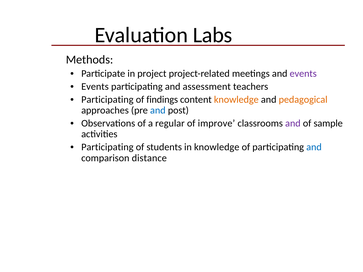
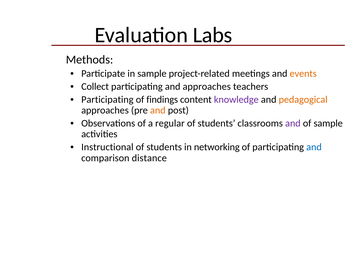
in project: project -> sample
events at (303, 74) colour: purple -> orange
Events at (95, 87): Events -> Collect
and assessment: assessment -> approaches
knowledge at (236, 100) colour: orange -> purple
and at (158, 110) colour: blue -> orange
improve at (216, 123): improve -> students
Participating at (107, 147): Participating -> Instructional
in knowledge: knowledge -> networking
